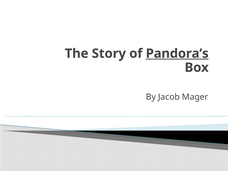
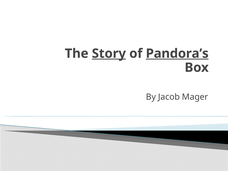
Story underline: none -> present
